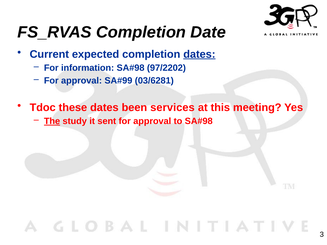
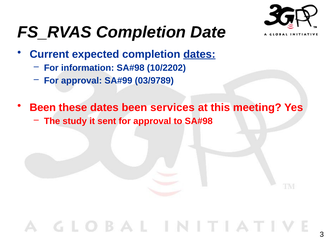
97/2202: 97/2202 -> 10/2202
03/6281: 03/6281 -> 03/9789
Tdoc at (43, 108): Tdoc -> Been
The underline: present -> none
